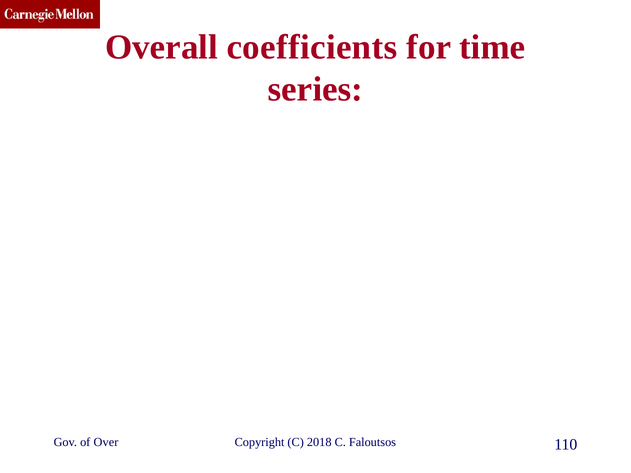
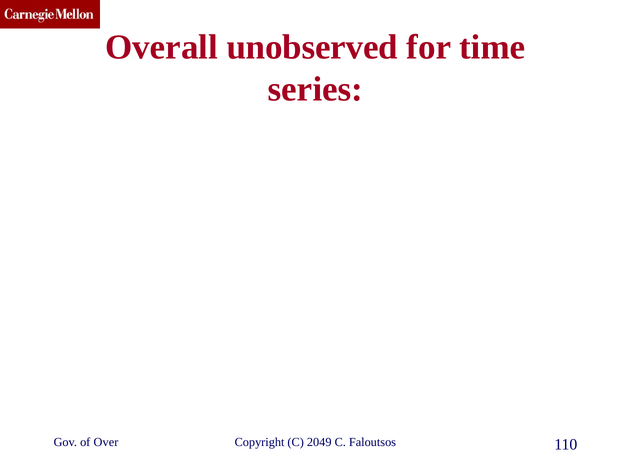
coefficients: coefficients -> unobserved
2018: 2018 -> 2049
